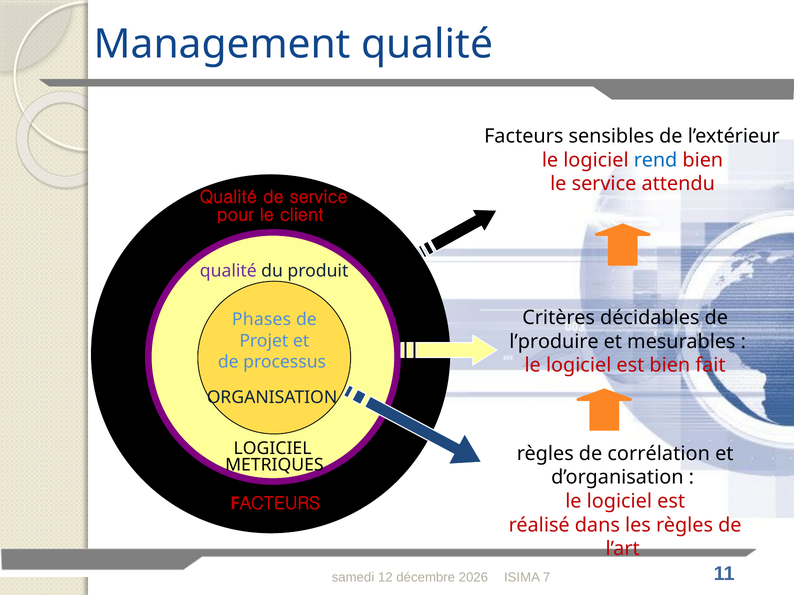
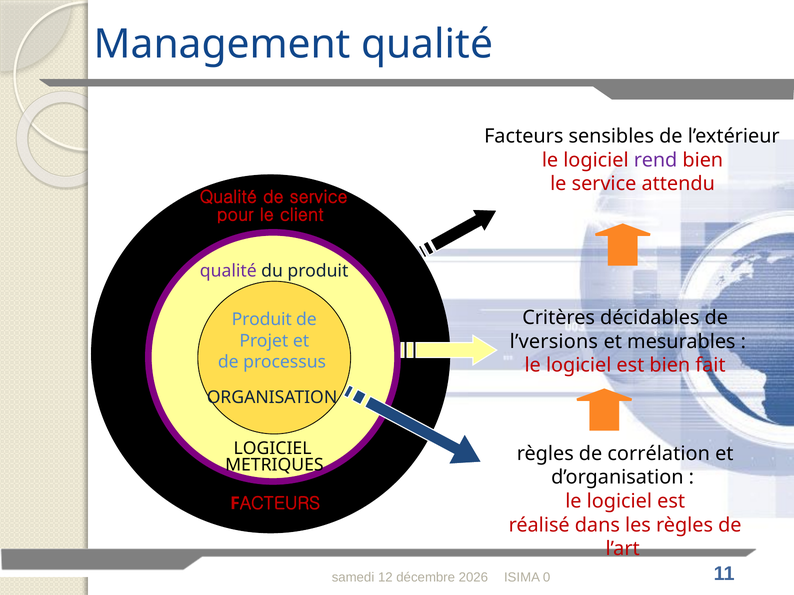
rend colour: blue -> purple
Phases at (262, 320): Phases -> Produit
l’produire: l’produire -> l’versions
7: 7 -> 0
